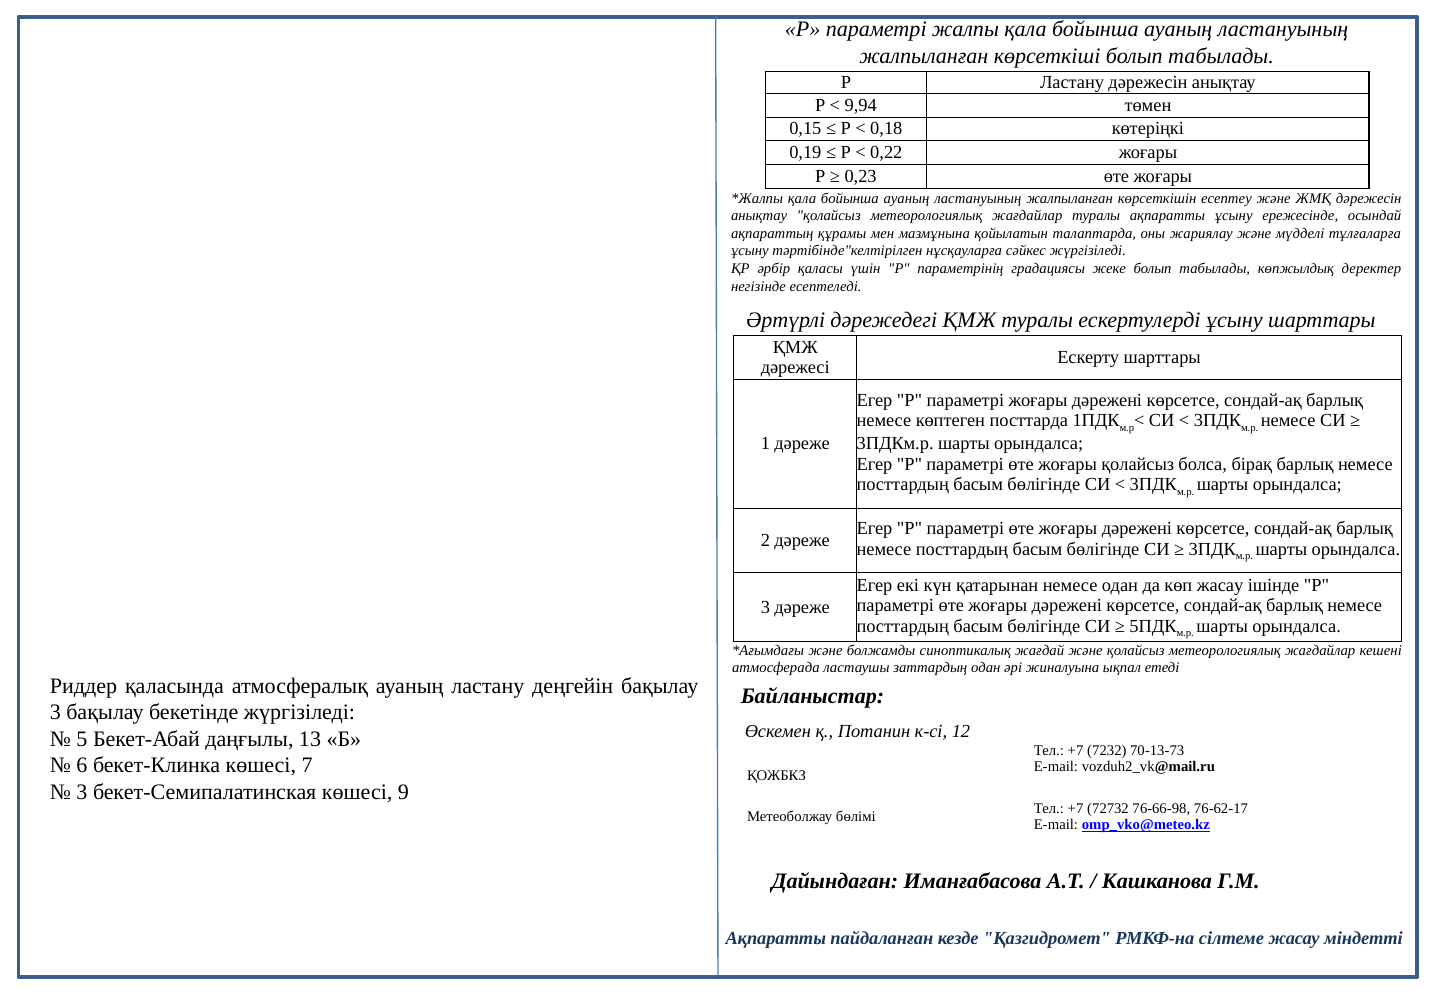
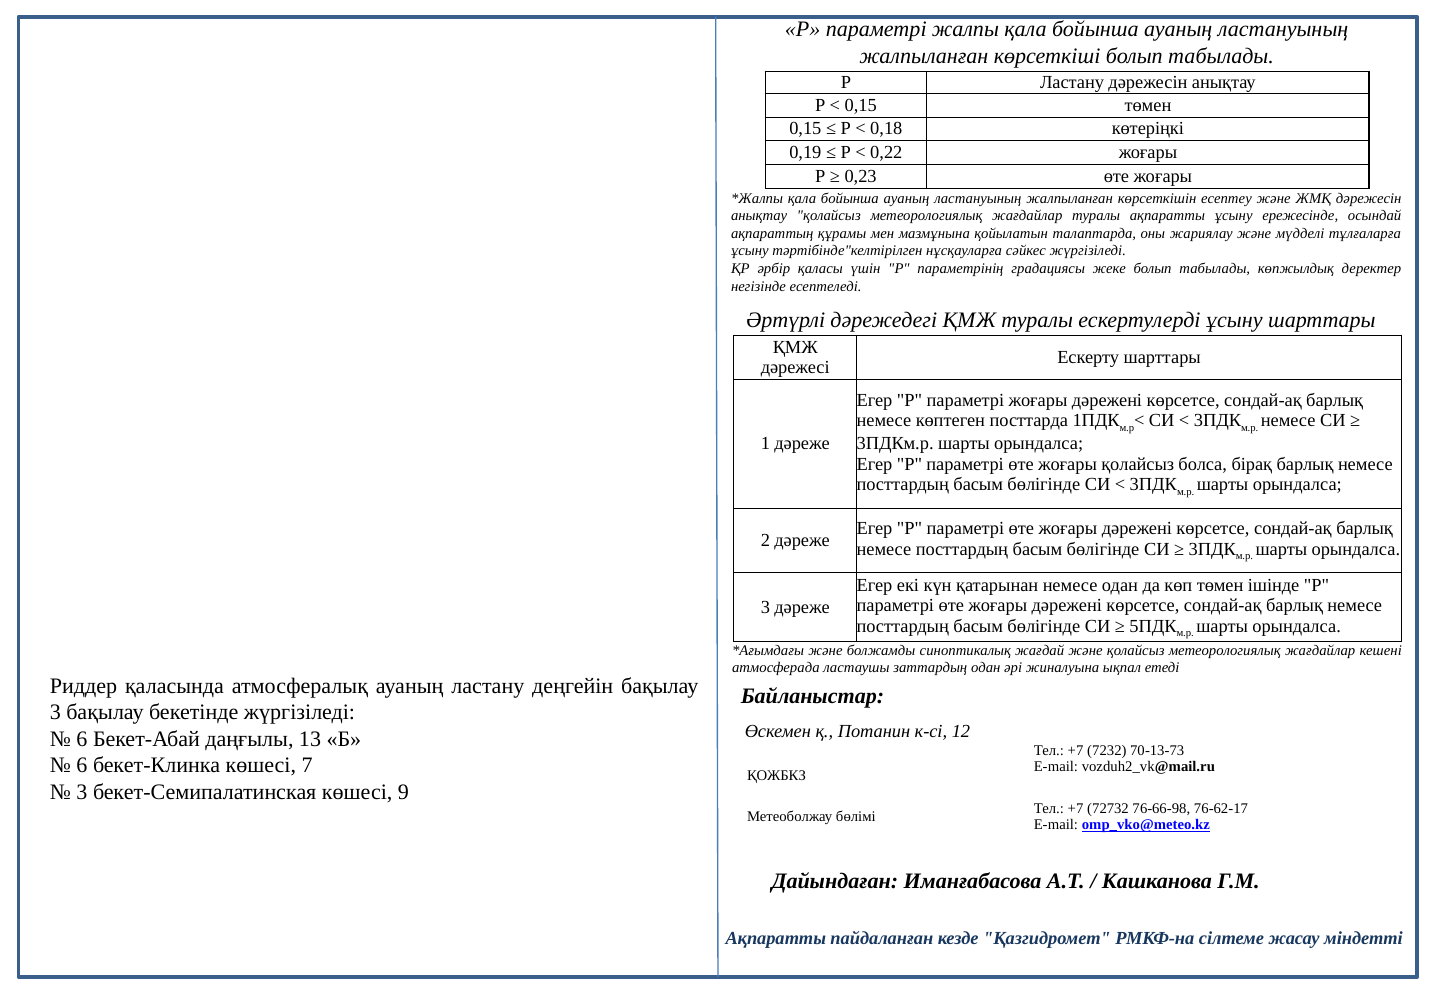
9,94 at (861, 105): 9,94 -> 0,15
көп жасау: жасау -> төмен
5 at (82, 739): 5 -> 6
